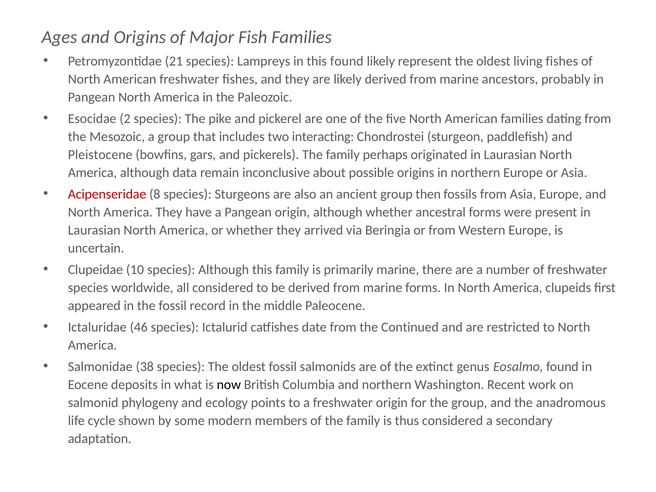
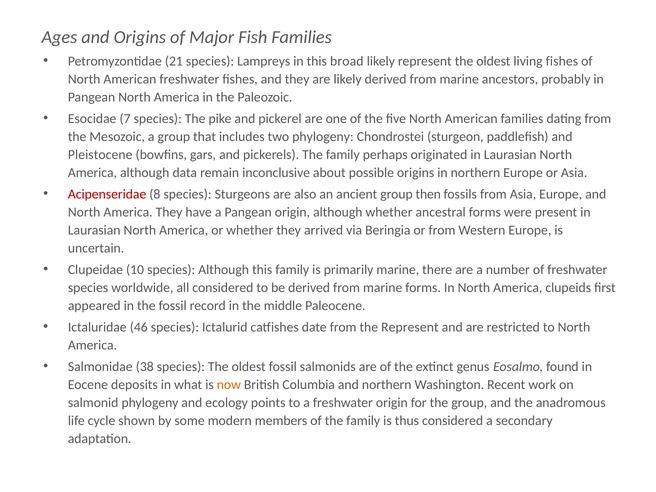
this found: found -> broad
2: 2 -> 7
two interacting: interacting -> phylogeny
the Continued: Continued -> Represent
now colour: black -> orange
